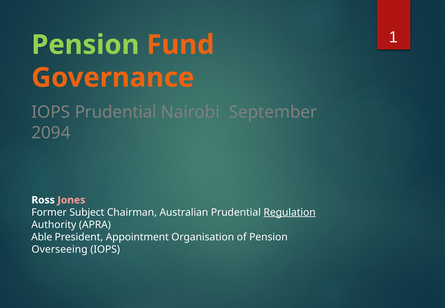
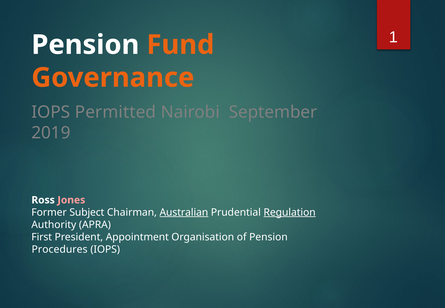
Pension at (85, 45) colour: light green -> white
IOPS Prudential: Prudential -> Permitted
2094: 2094 -> 2019
Australian underline: none -> present
Able: Able -> First
Overseeing: Overseeing -> Procedures
